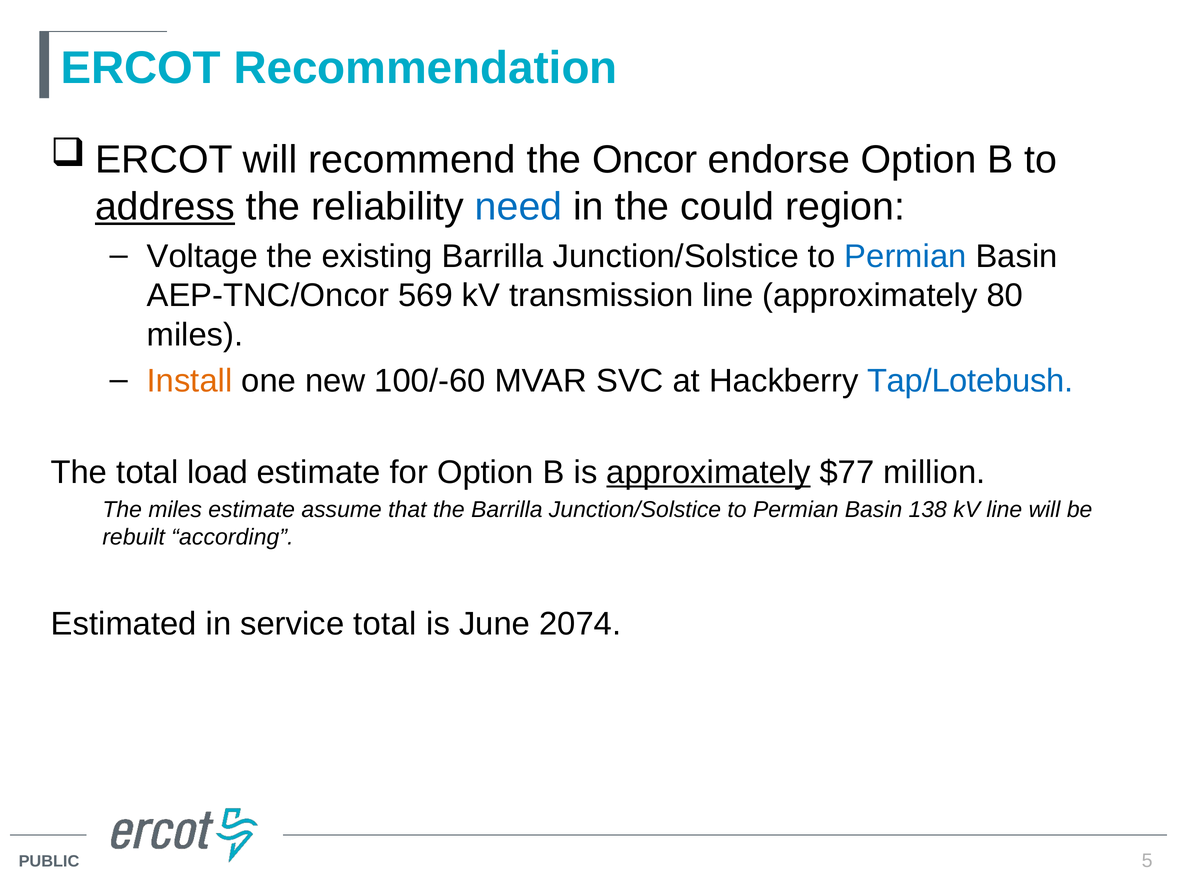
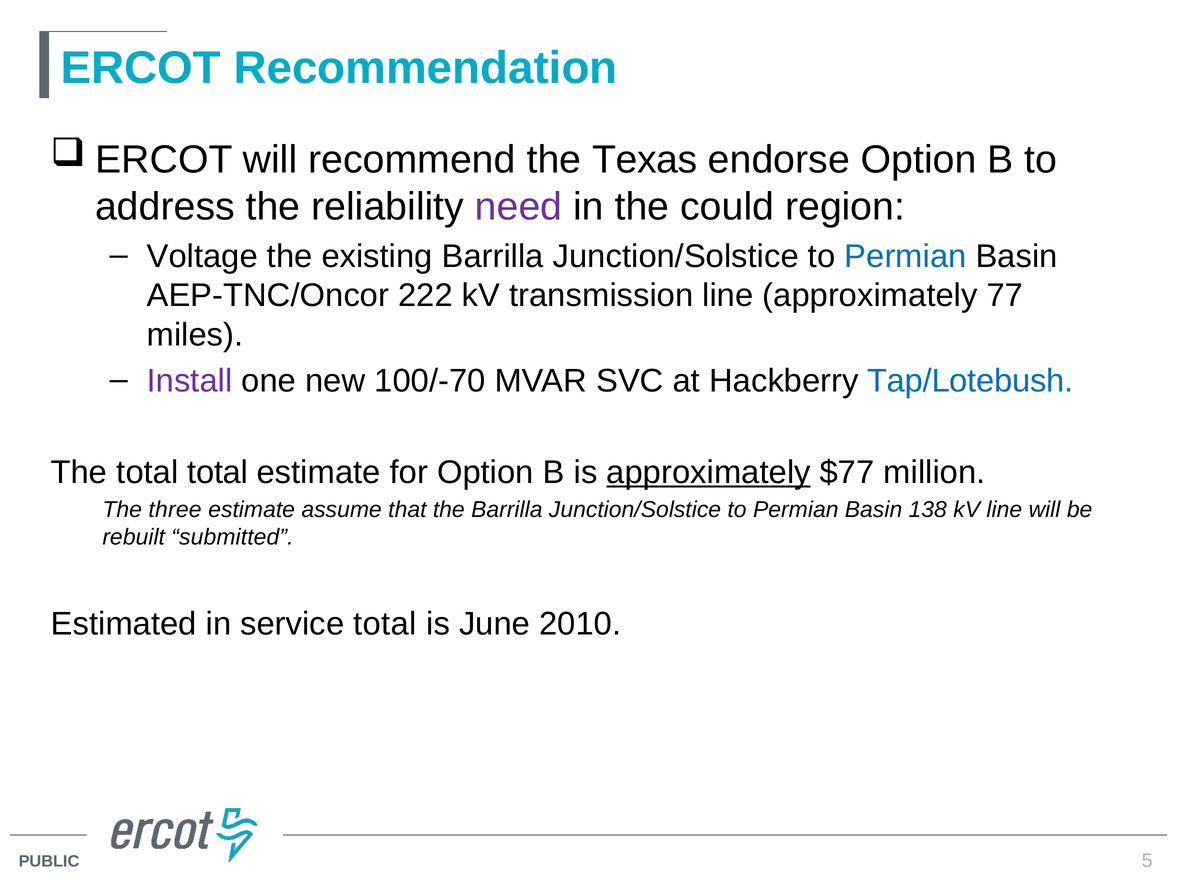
Oncor: Oncor -> Texas
address underline: present -> none
need colour: blue -> purple
569: 569 -> 222
80: 80 -> 77
Install colour: orange -> purple
100/-60: 100/-60 -> 100/-70
total load: load -> total
The miles: miles -> three
according: according -> submitted
2074: 2074 -> 2010
